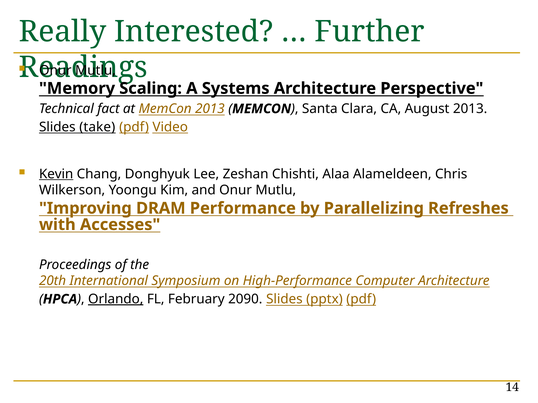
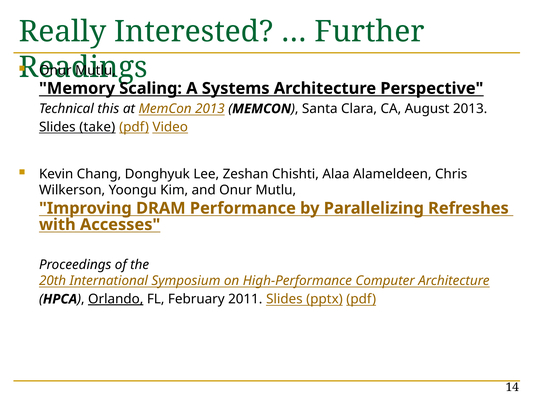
fact: fact -> this
Kevin underline: present -> none
2090: 2090 -> 2011
